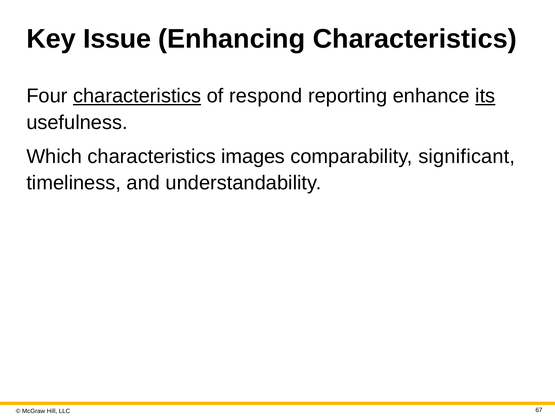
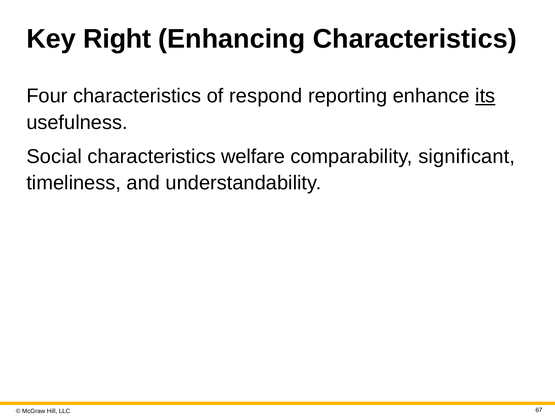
Issue: Issue -> Right
characteristics at (137, 96) underline: present -> none
Which: Which -> Social
images: images -> welfare
